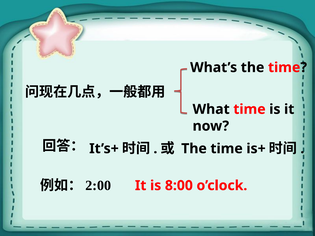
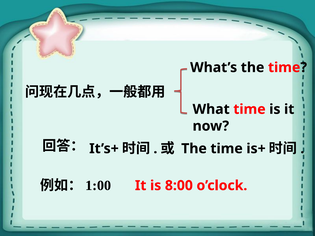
2:00: 2:00 -> 1:00
